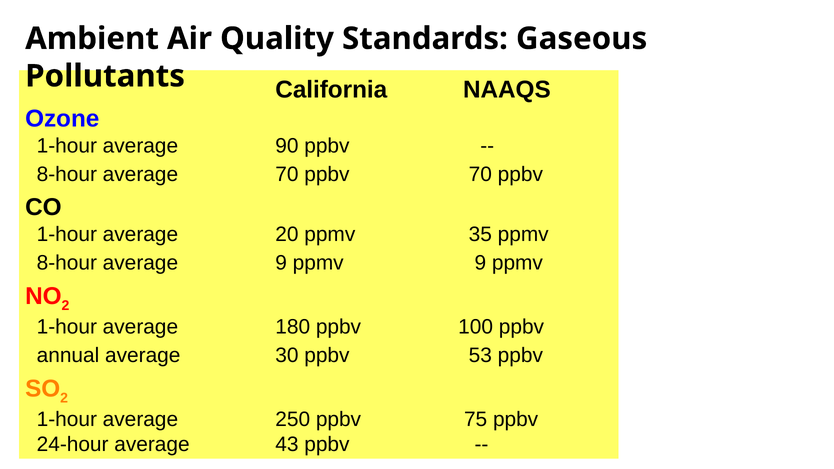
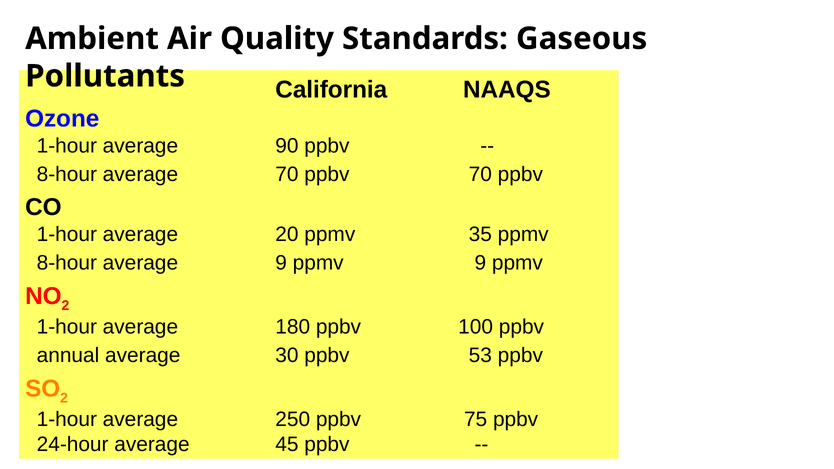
43: 43 -> 45
